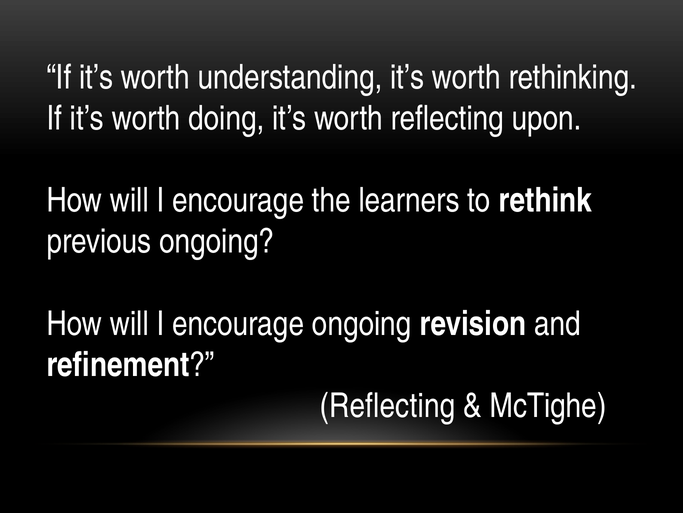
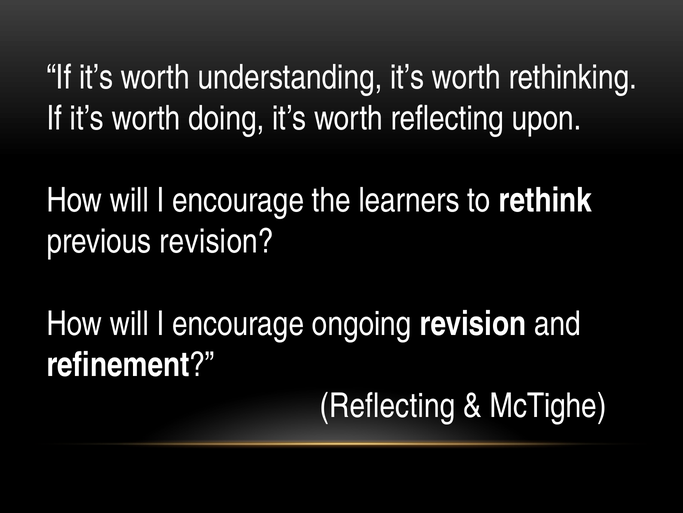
previous ongoing: ongoing -> revision
